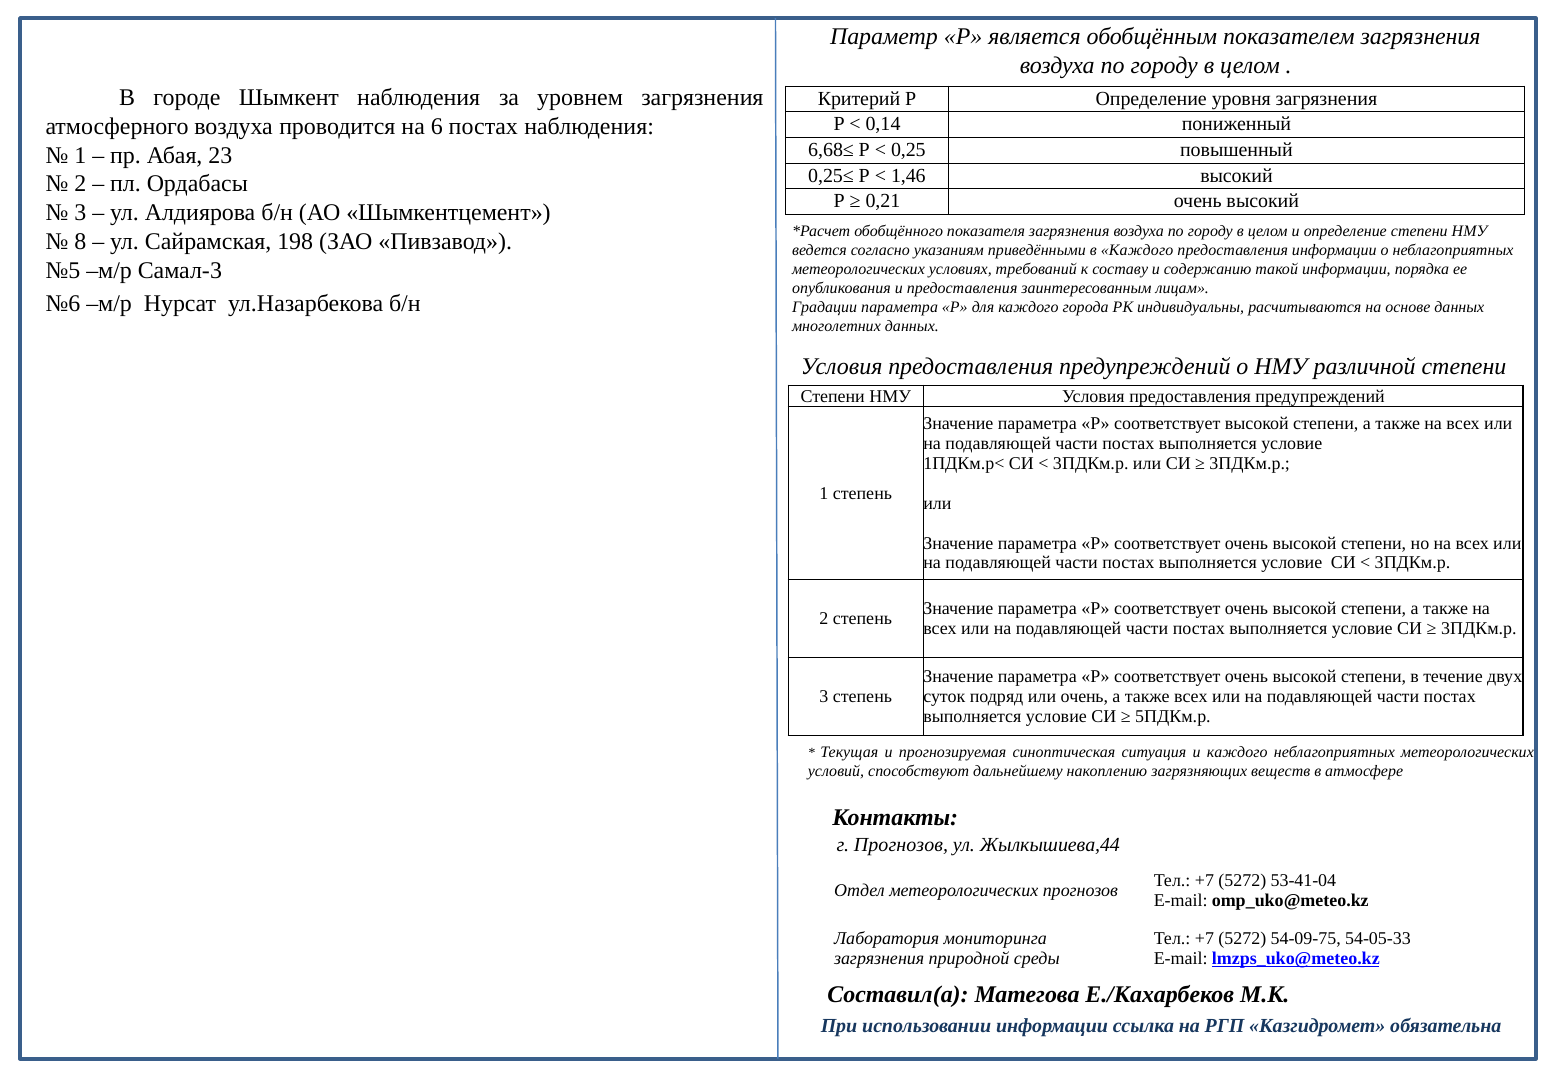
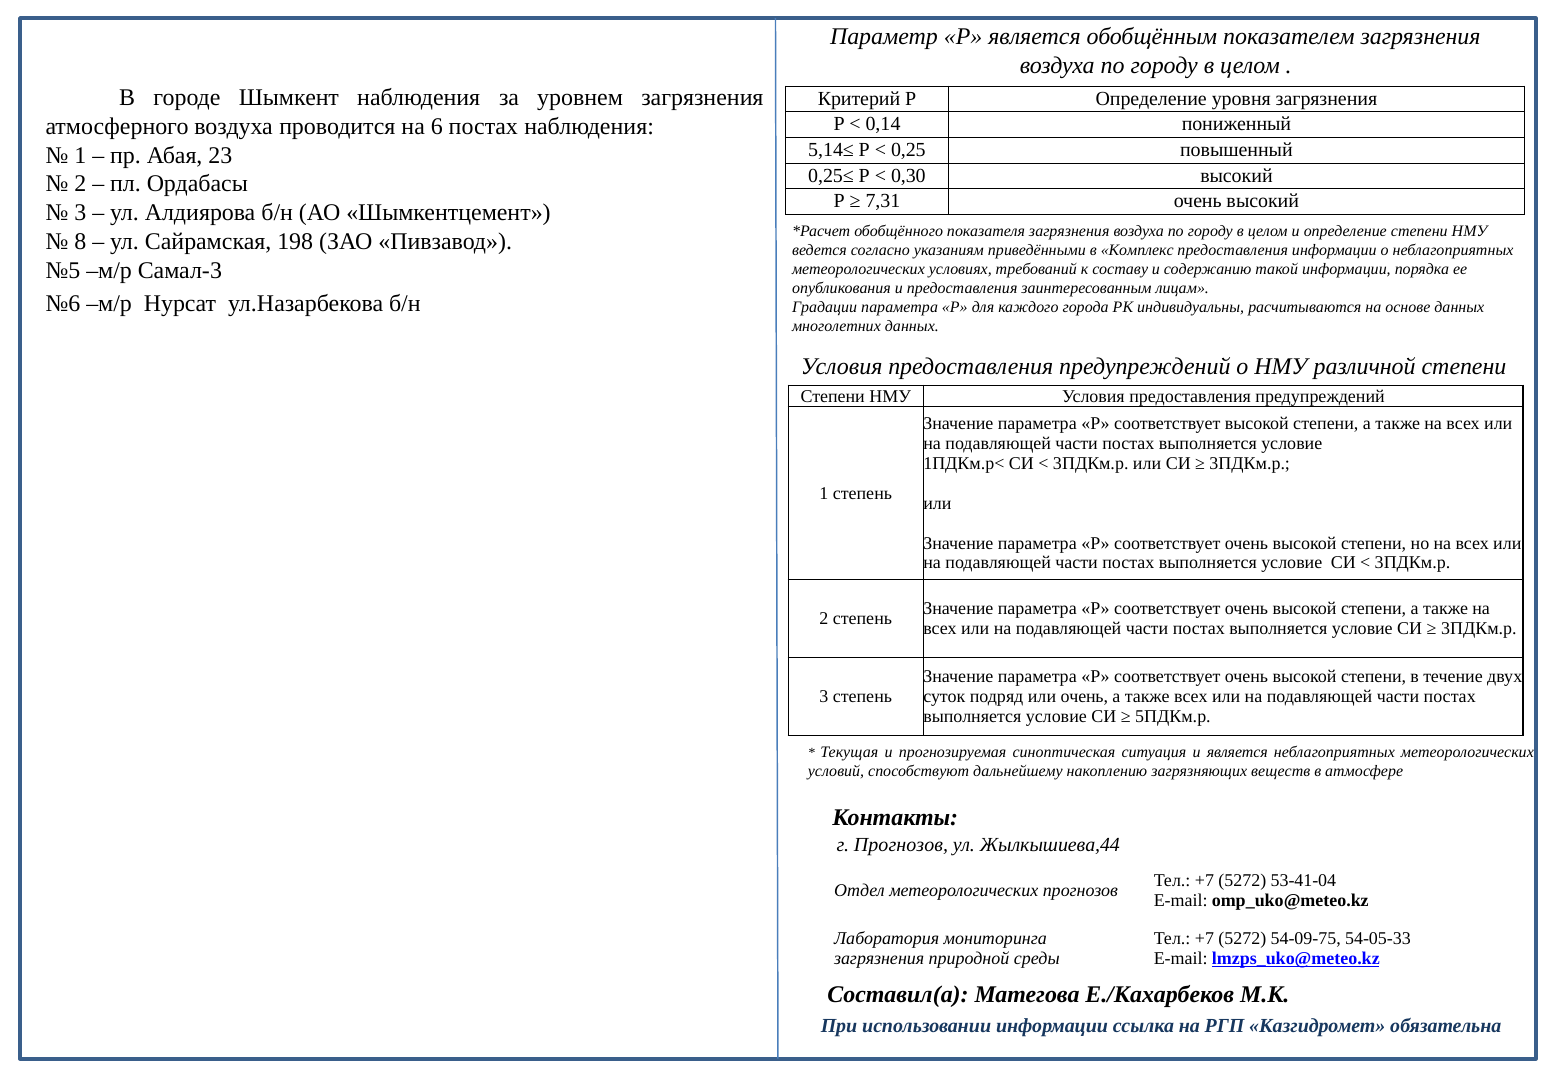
6,68≤: 6,68≤ -> 5,14≤
1,46: 1,46 -> 0,30
0,21: 0,21 -> 7,31
в Каждого: Каждого -> Комплекс
и каждого: каждого -> является
